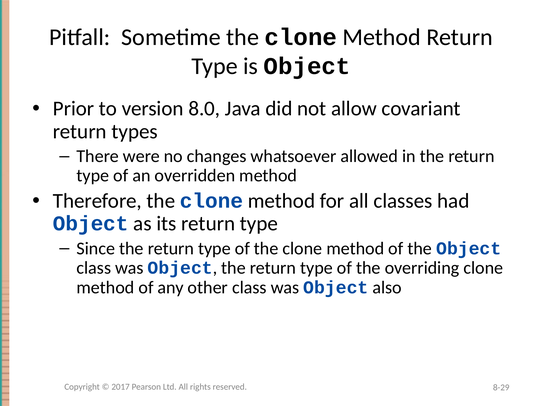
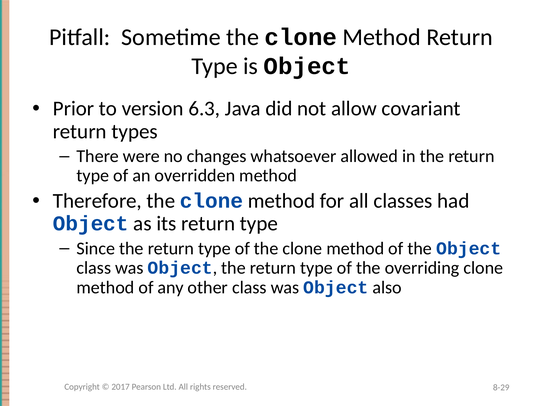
8.0: 8.0 -> 6.3
